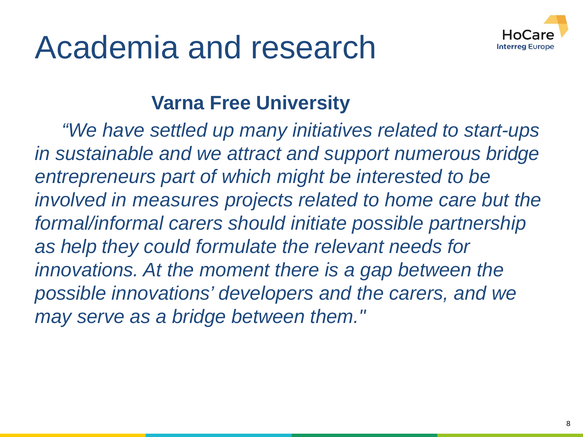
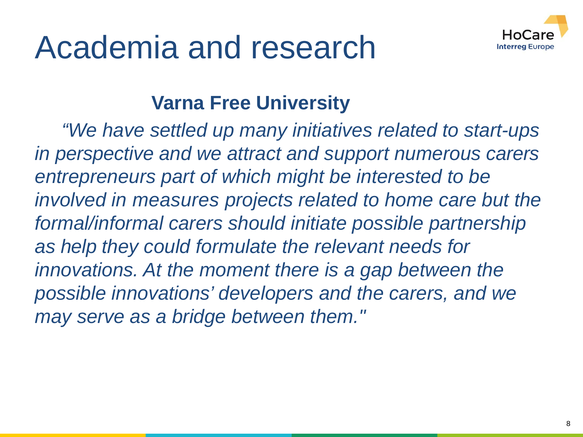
sustainable: sustainable -> perspective
numerous bridge: bridge -> carers
